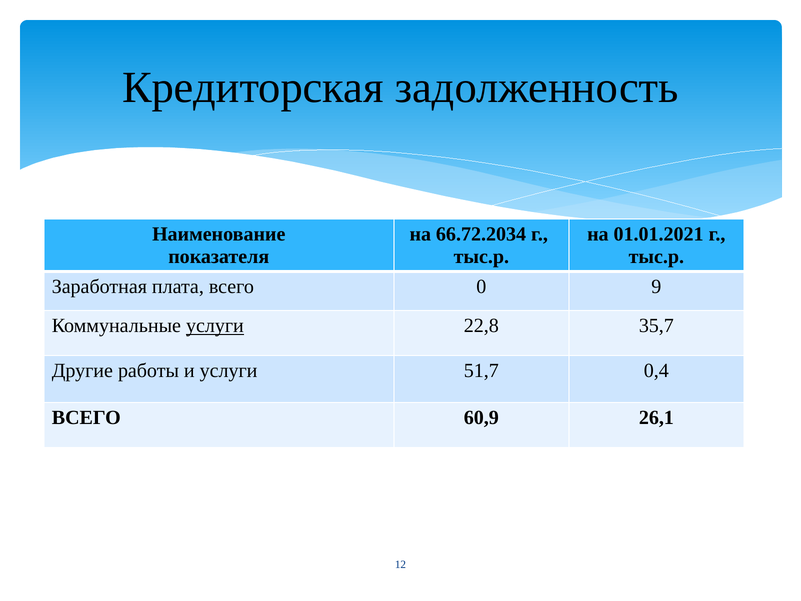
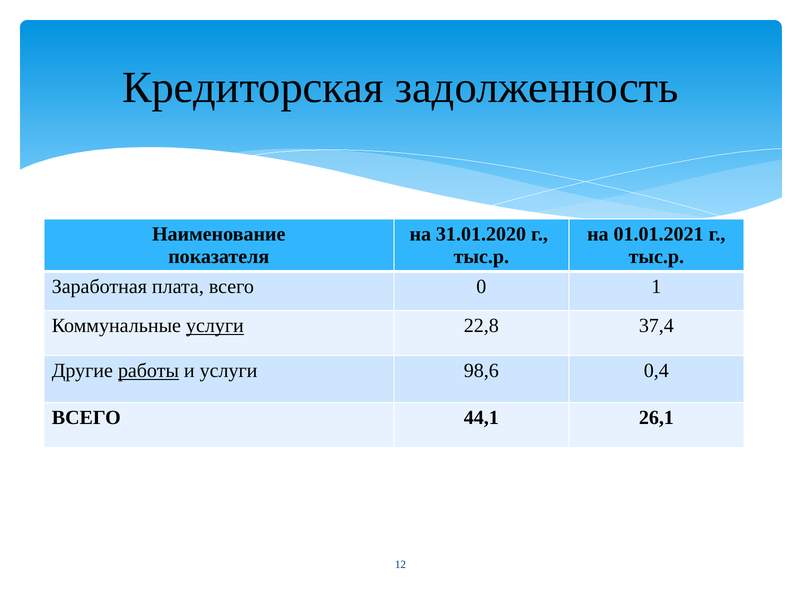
66.72.2034: 66.72.2034 -> 31.01.2020
9: 9 -> 1
35,7: 35,7 -> 37,4
работы underline: none -> present
51,7: 51,7 -> 98,6
60,9: 60,9 -> 44,1
